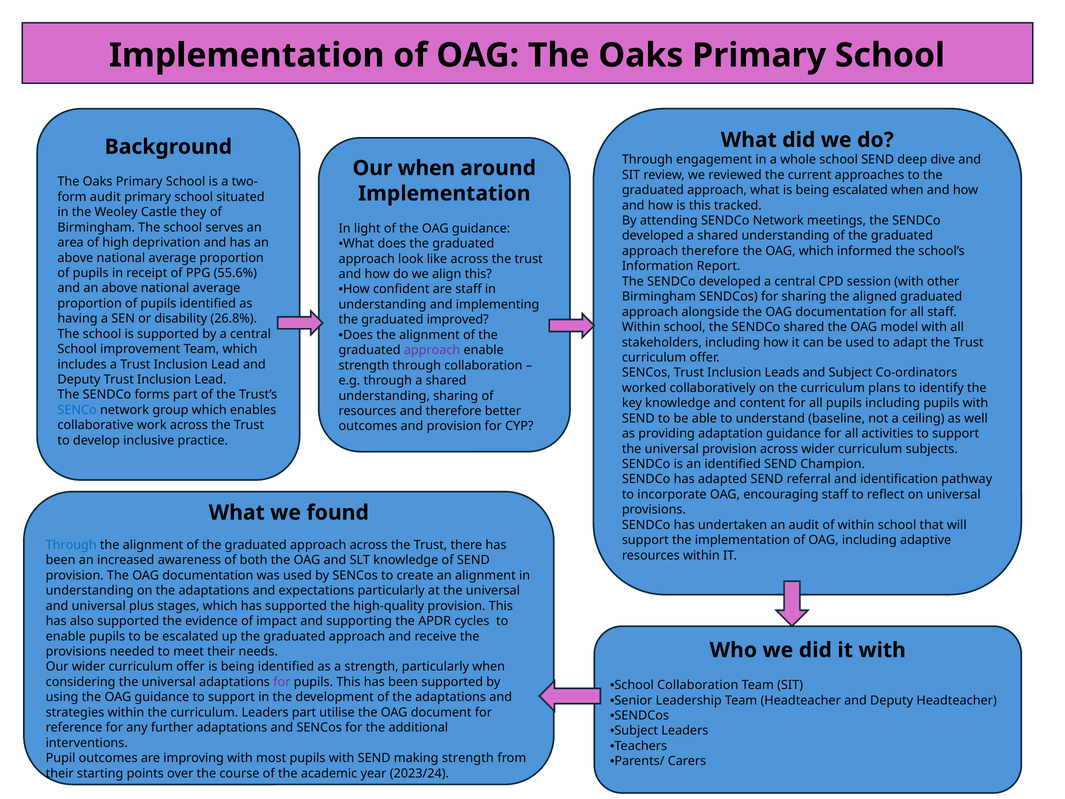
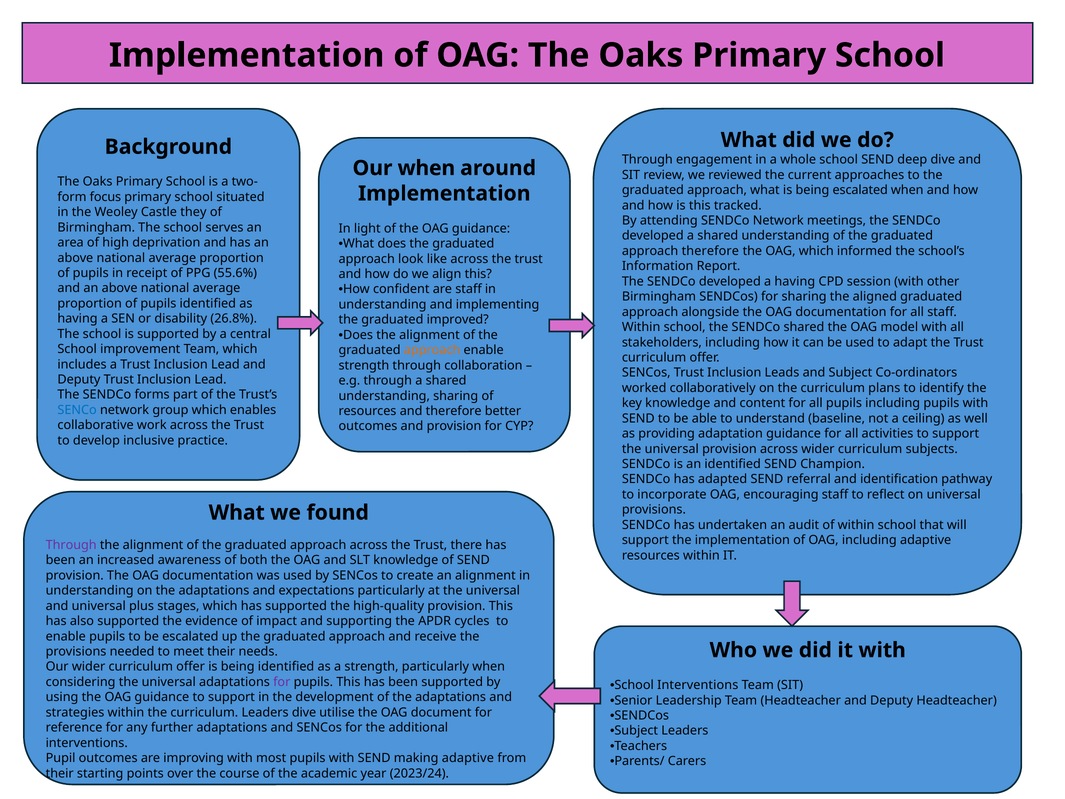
audit at (105, 197): audit -> focus
developed a central: central -> having
approach at (432, 350) colour: purple -> orange
Through at (71, 545) colour: blue -> purple
School Collaboration: Collaboration -> Interventions
Leaders part: part -> dive
making strength: strength -> adaptive
